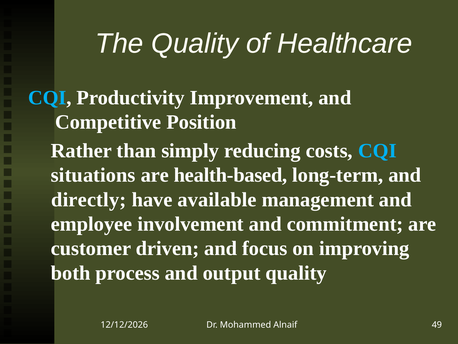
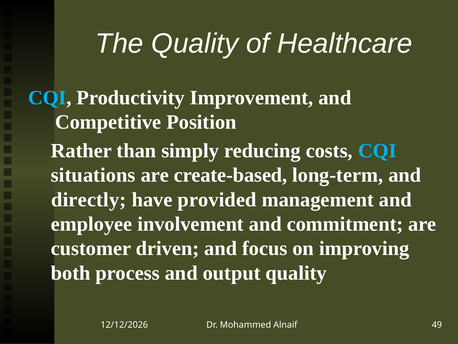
health-based: health-based -> create-based
available: available -> provided
